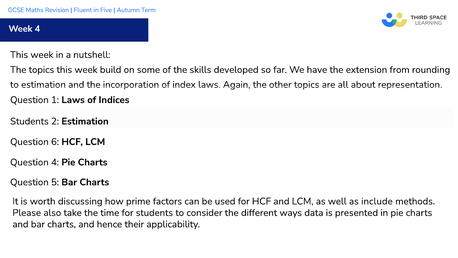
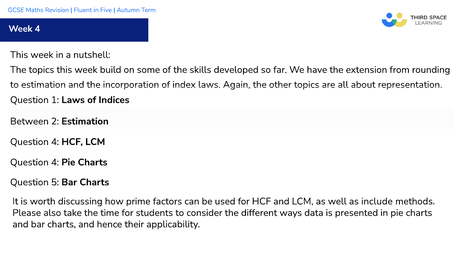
Students at (29, 121): Students -> Between
6 at (55, 142): 6 -> 4
